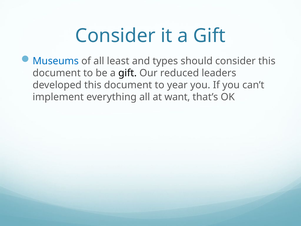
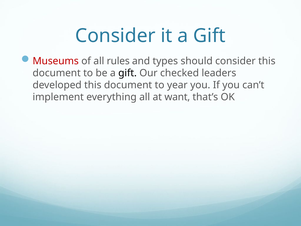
Museums colour: blue -> red
least: least -> rules
reduced: reduced -> checked
